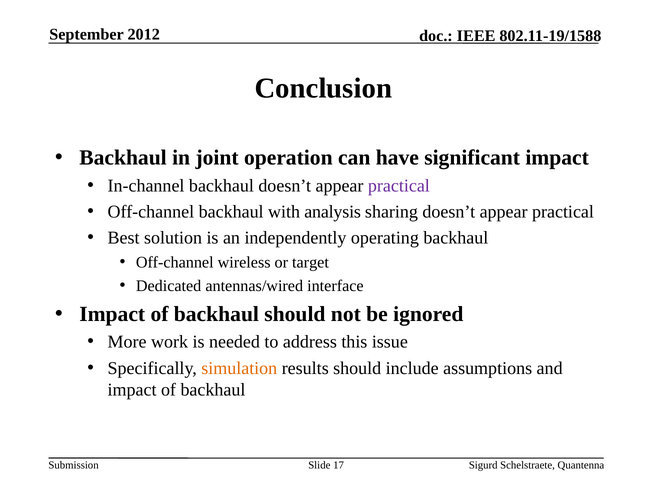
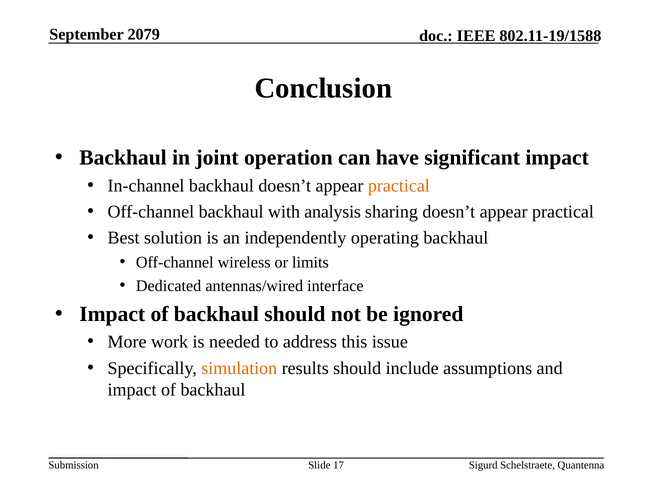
2012: 2012 -> 2079
practical at (399, 186) colour: purple -> orange
target: target -> limits
